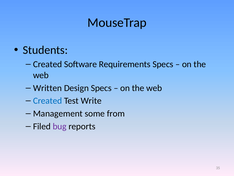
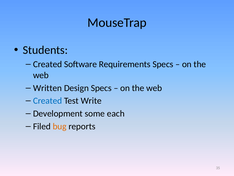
Management: Management -> Development
from: from -> each
bug colour: purple -> orange
